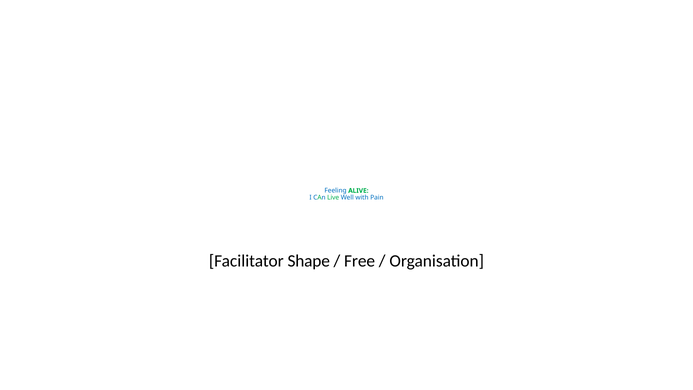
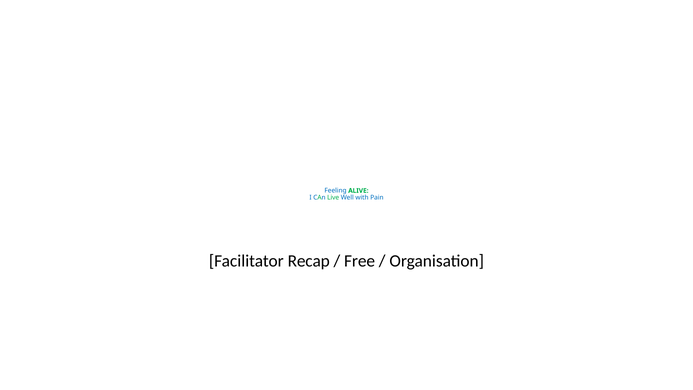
Shape: Shape -> Recap
